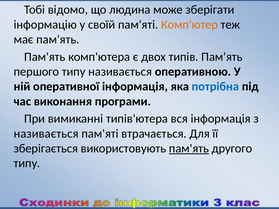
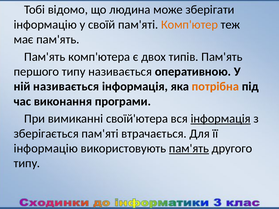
ній оперативної: оперативної -> називається
потрібна colour: blue -> orange
типів'ютера: типів'ютера -> своїй'ютера
інформація at (221, 119) underline: none -> present
називається at (46, 134): називається -> зберігається
зберігається at (46, 149): зберігається -> інформацію
